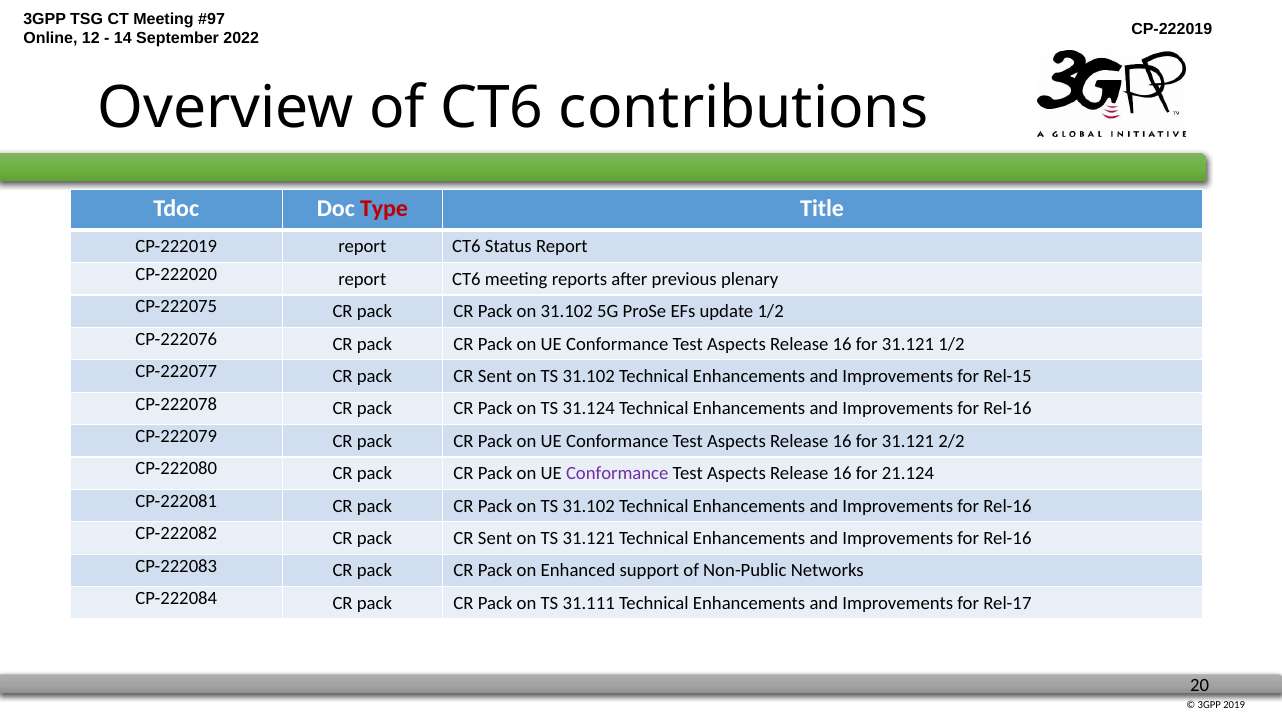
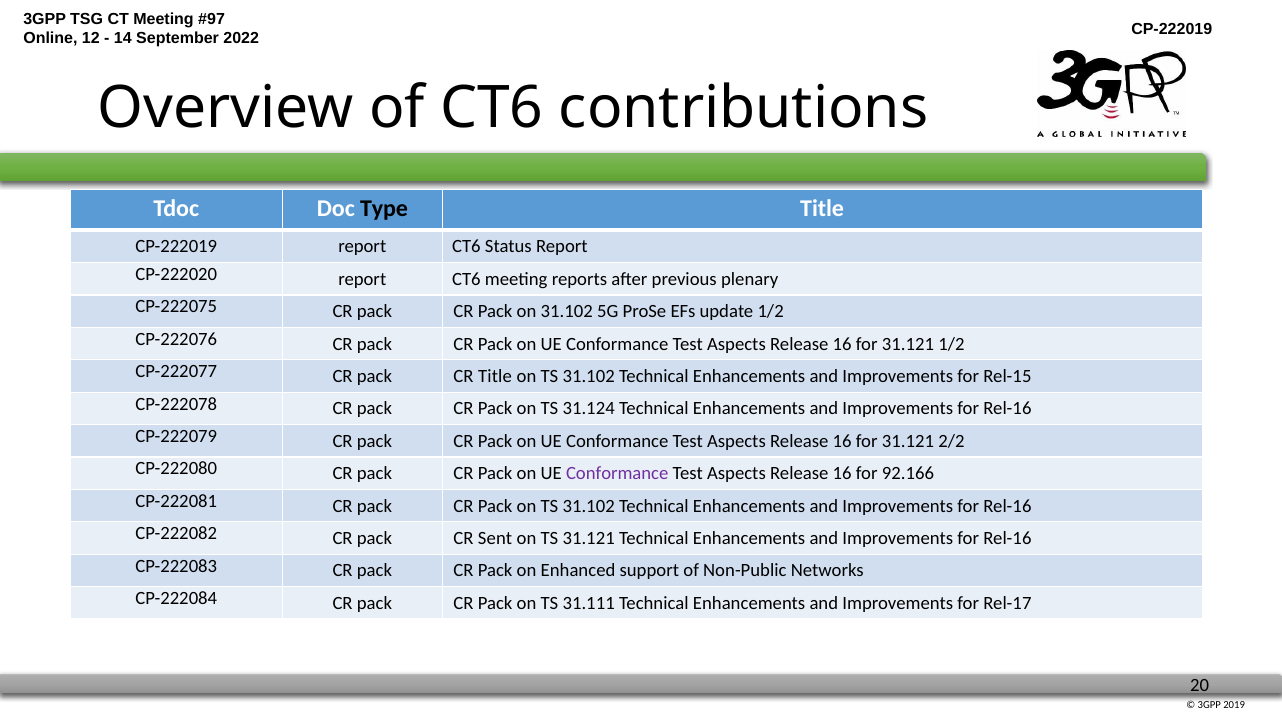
Type colour: red -> black
Sent at (495, 376): Sent -> Title
21.124: 21.124 -> 92.166
